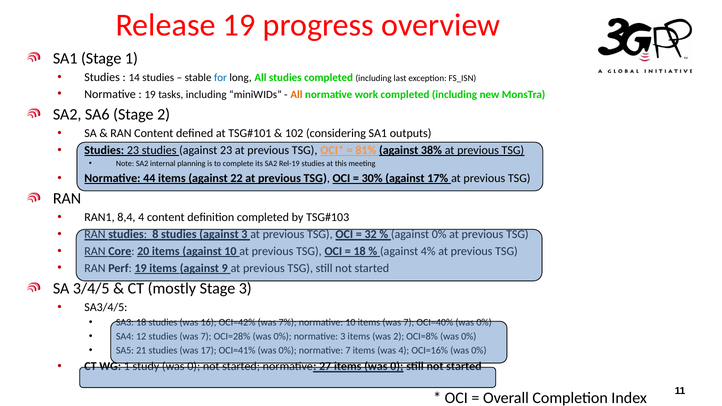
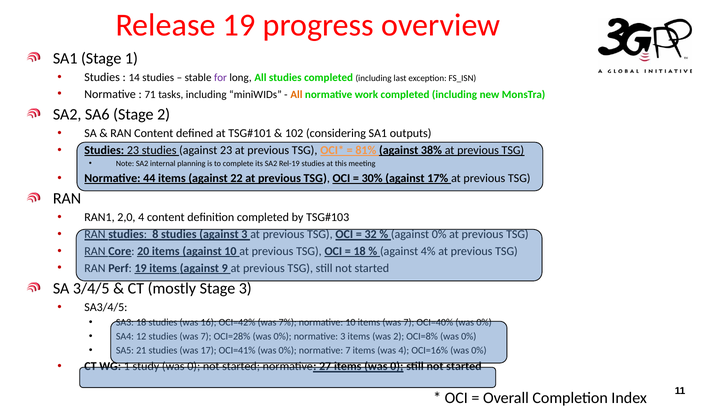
for colour: blue -> purple
19 at (150, 94): 19 -> 71
8,4: 8,4 -> 2,0
